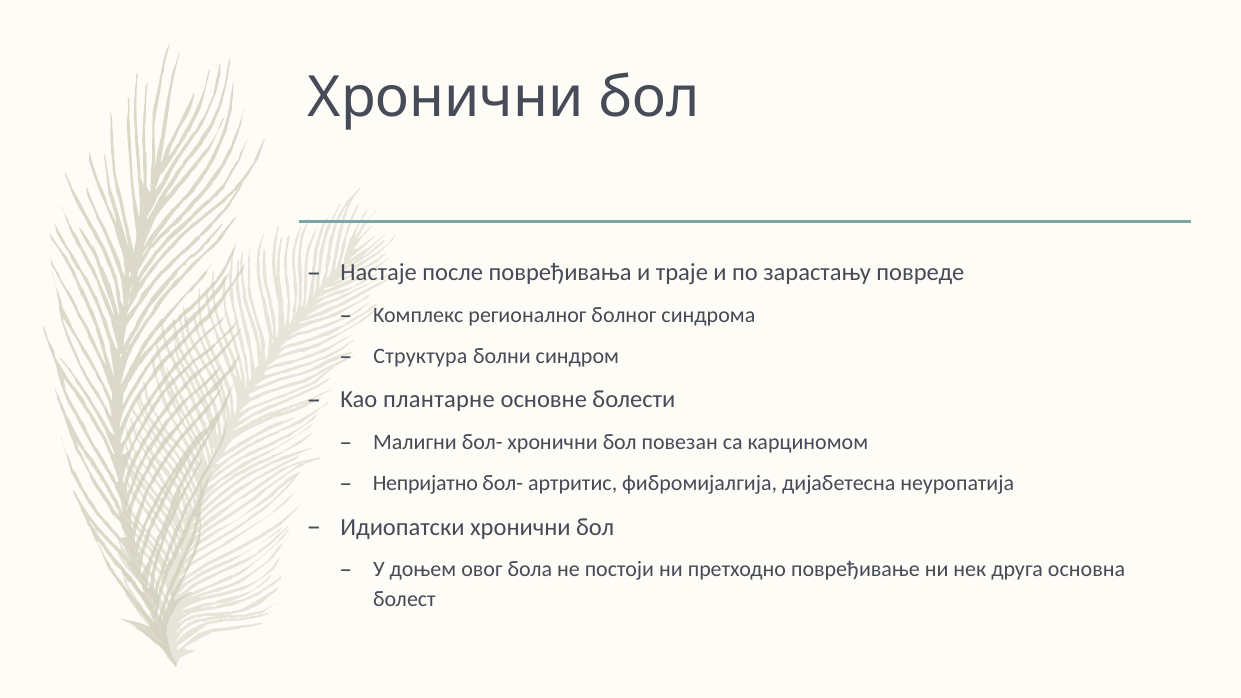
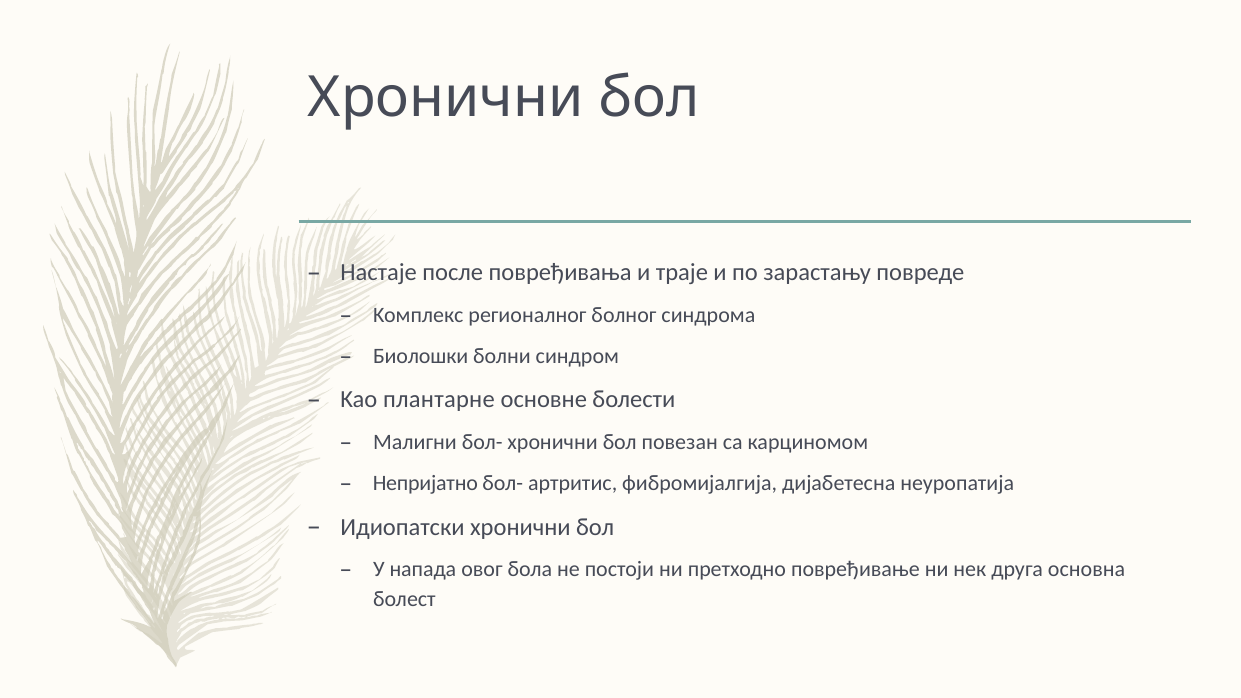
Структура: Структура -> Биолошки
доњем: доњем -> напада
